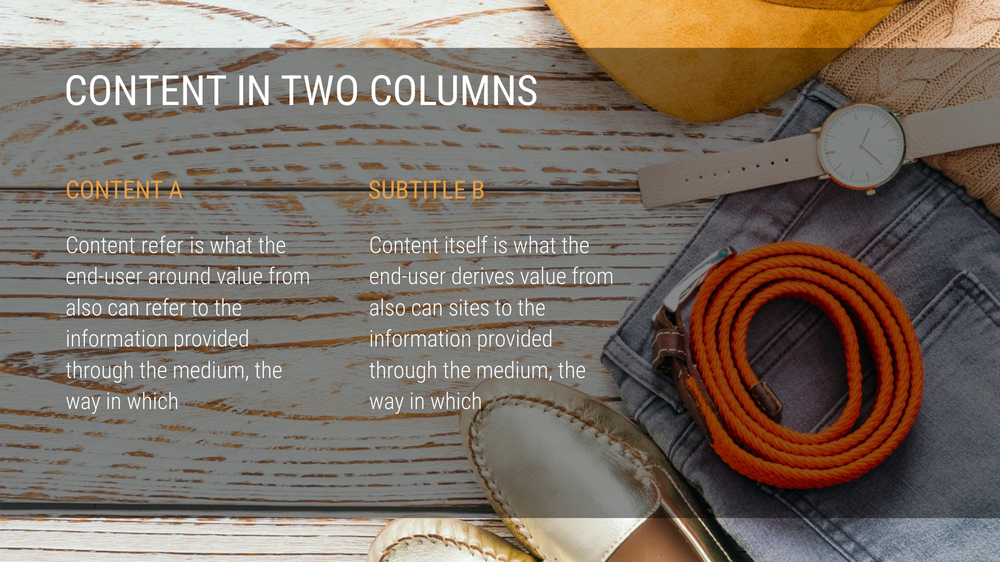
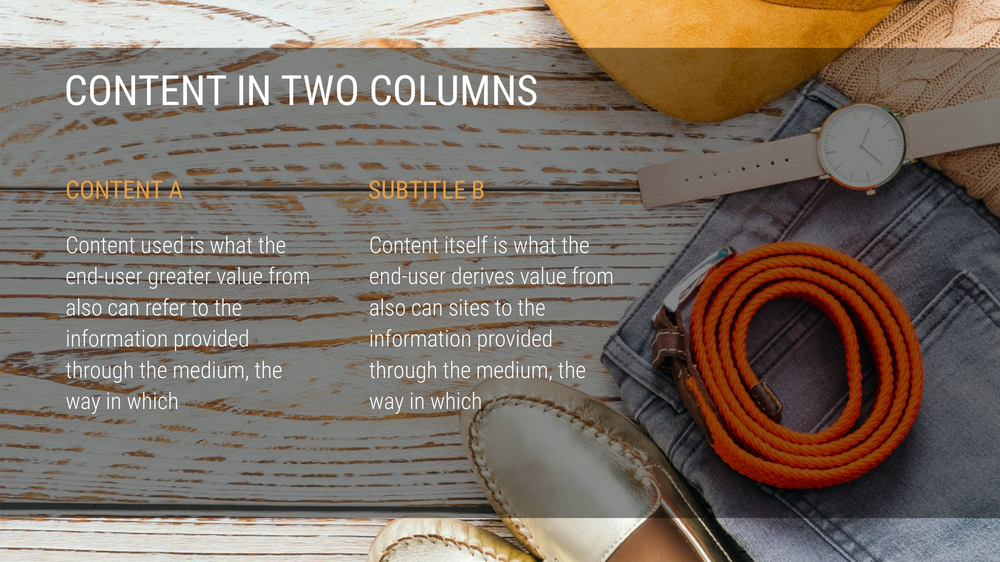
Content refer: refer -> used
around: around -> greater
